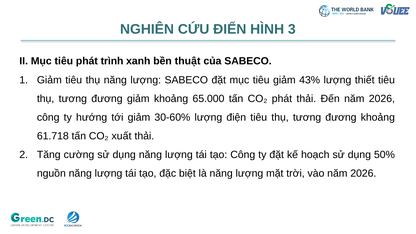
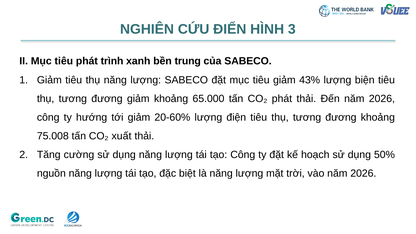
thuật: thuật -> trung
thiết: thiết -> biện
30-60%: 30-60% -> 20-60%
61.718: 61.718 -> 75.008
